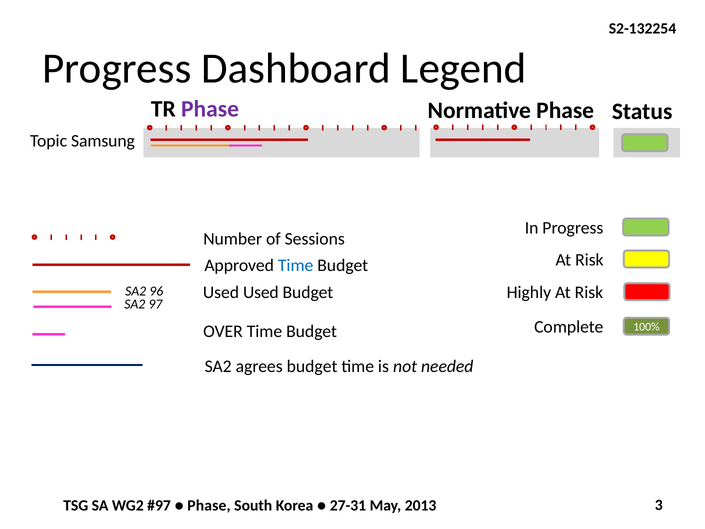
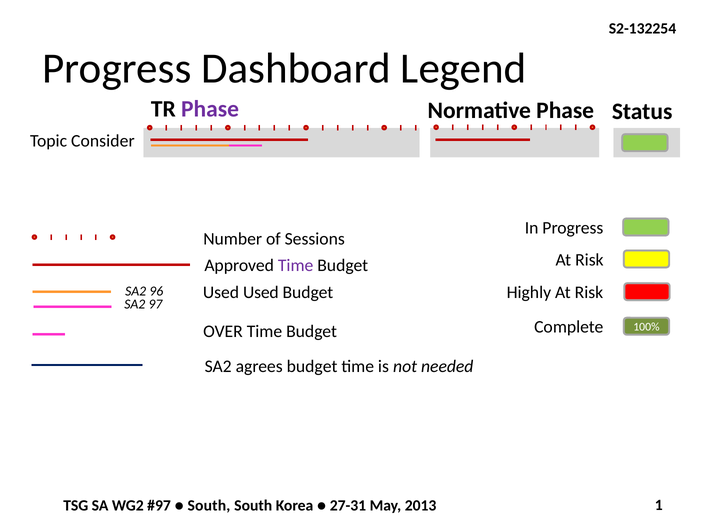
Samsung: Samsung -> Consider
Time at (296, 265) colour: blue -> purple
Phase at (209, 505): Phase -> South
3: 3 -> 1
